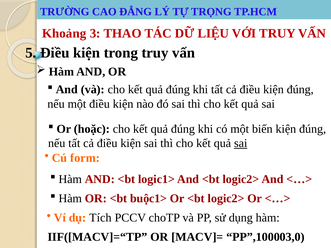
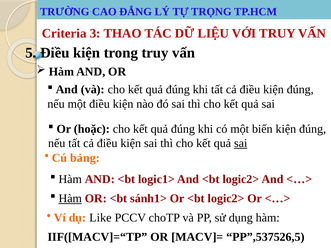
Khoảng: Khoảng -> Criteria
form: form -> bảng
Hàm at (70, 199) underline: none -> present
buộc1>: buộc1> -> sánh1>
Tích: Tích -> Like
PP”,100003,0: PP”,100003,0 -> PP”,537526,5
